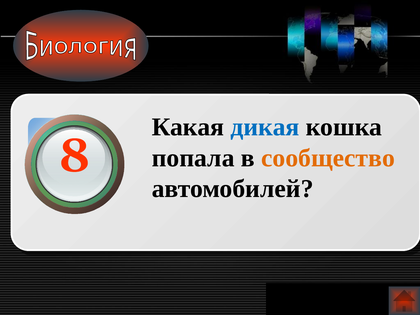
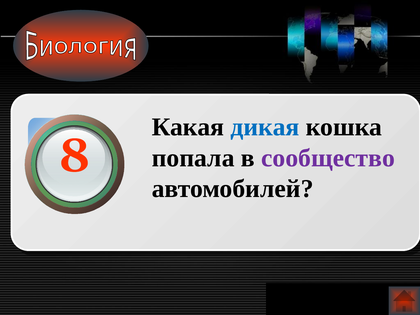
сообщество colour: orange -> purple
